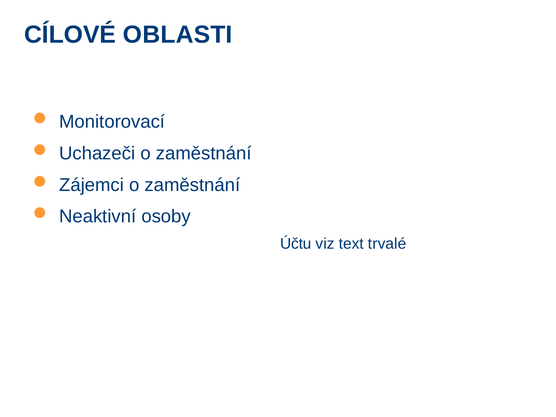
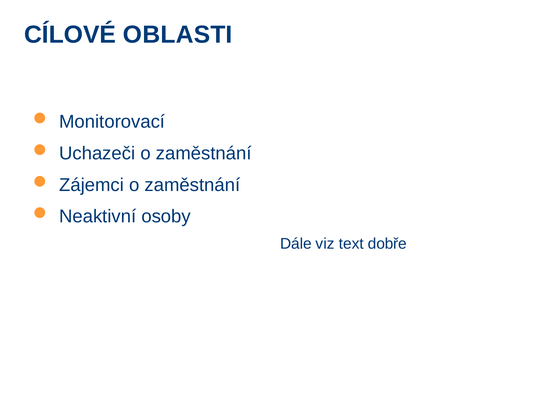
Účtu: Účtu -> Dále
trvalé: trvalé -> dobře
